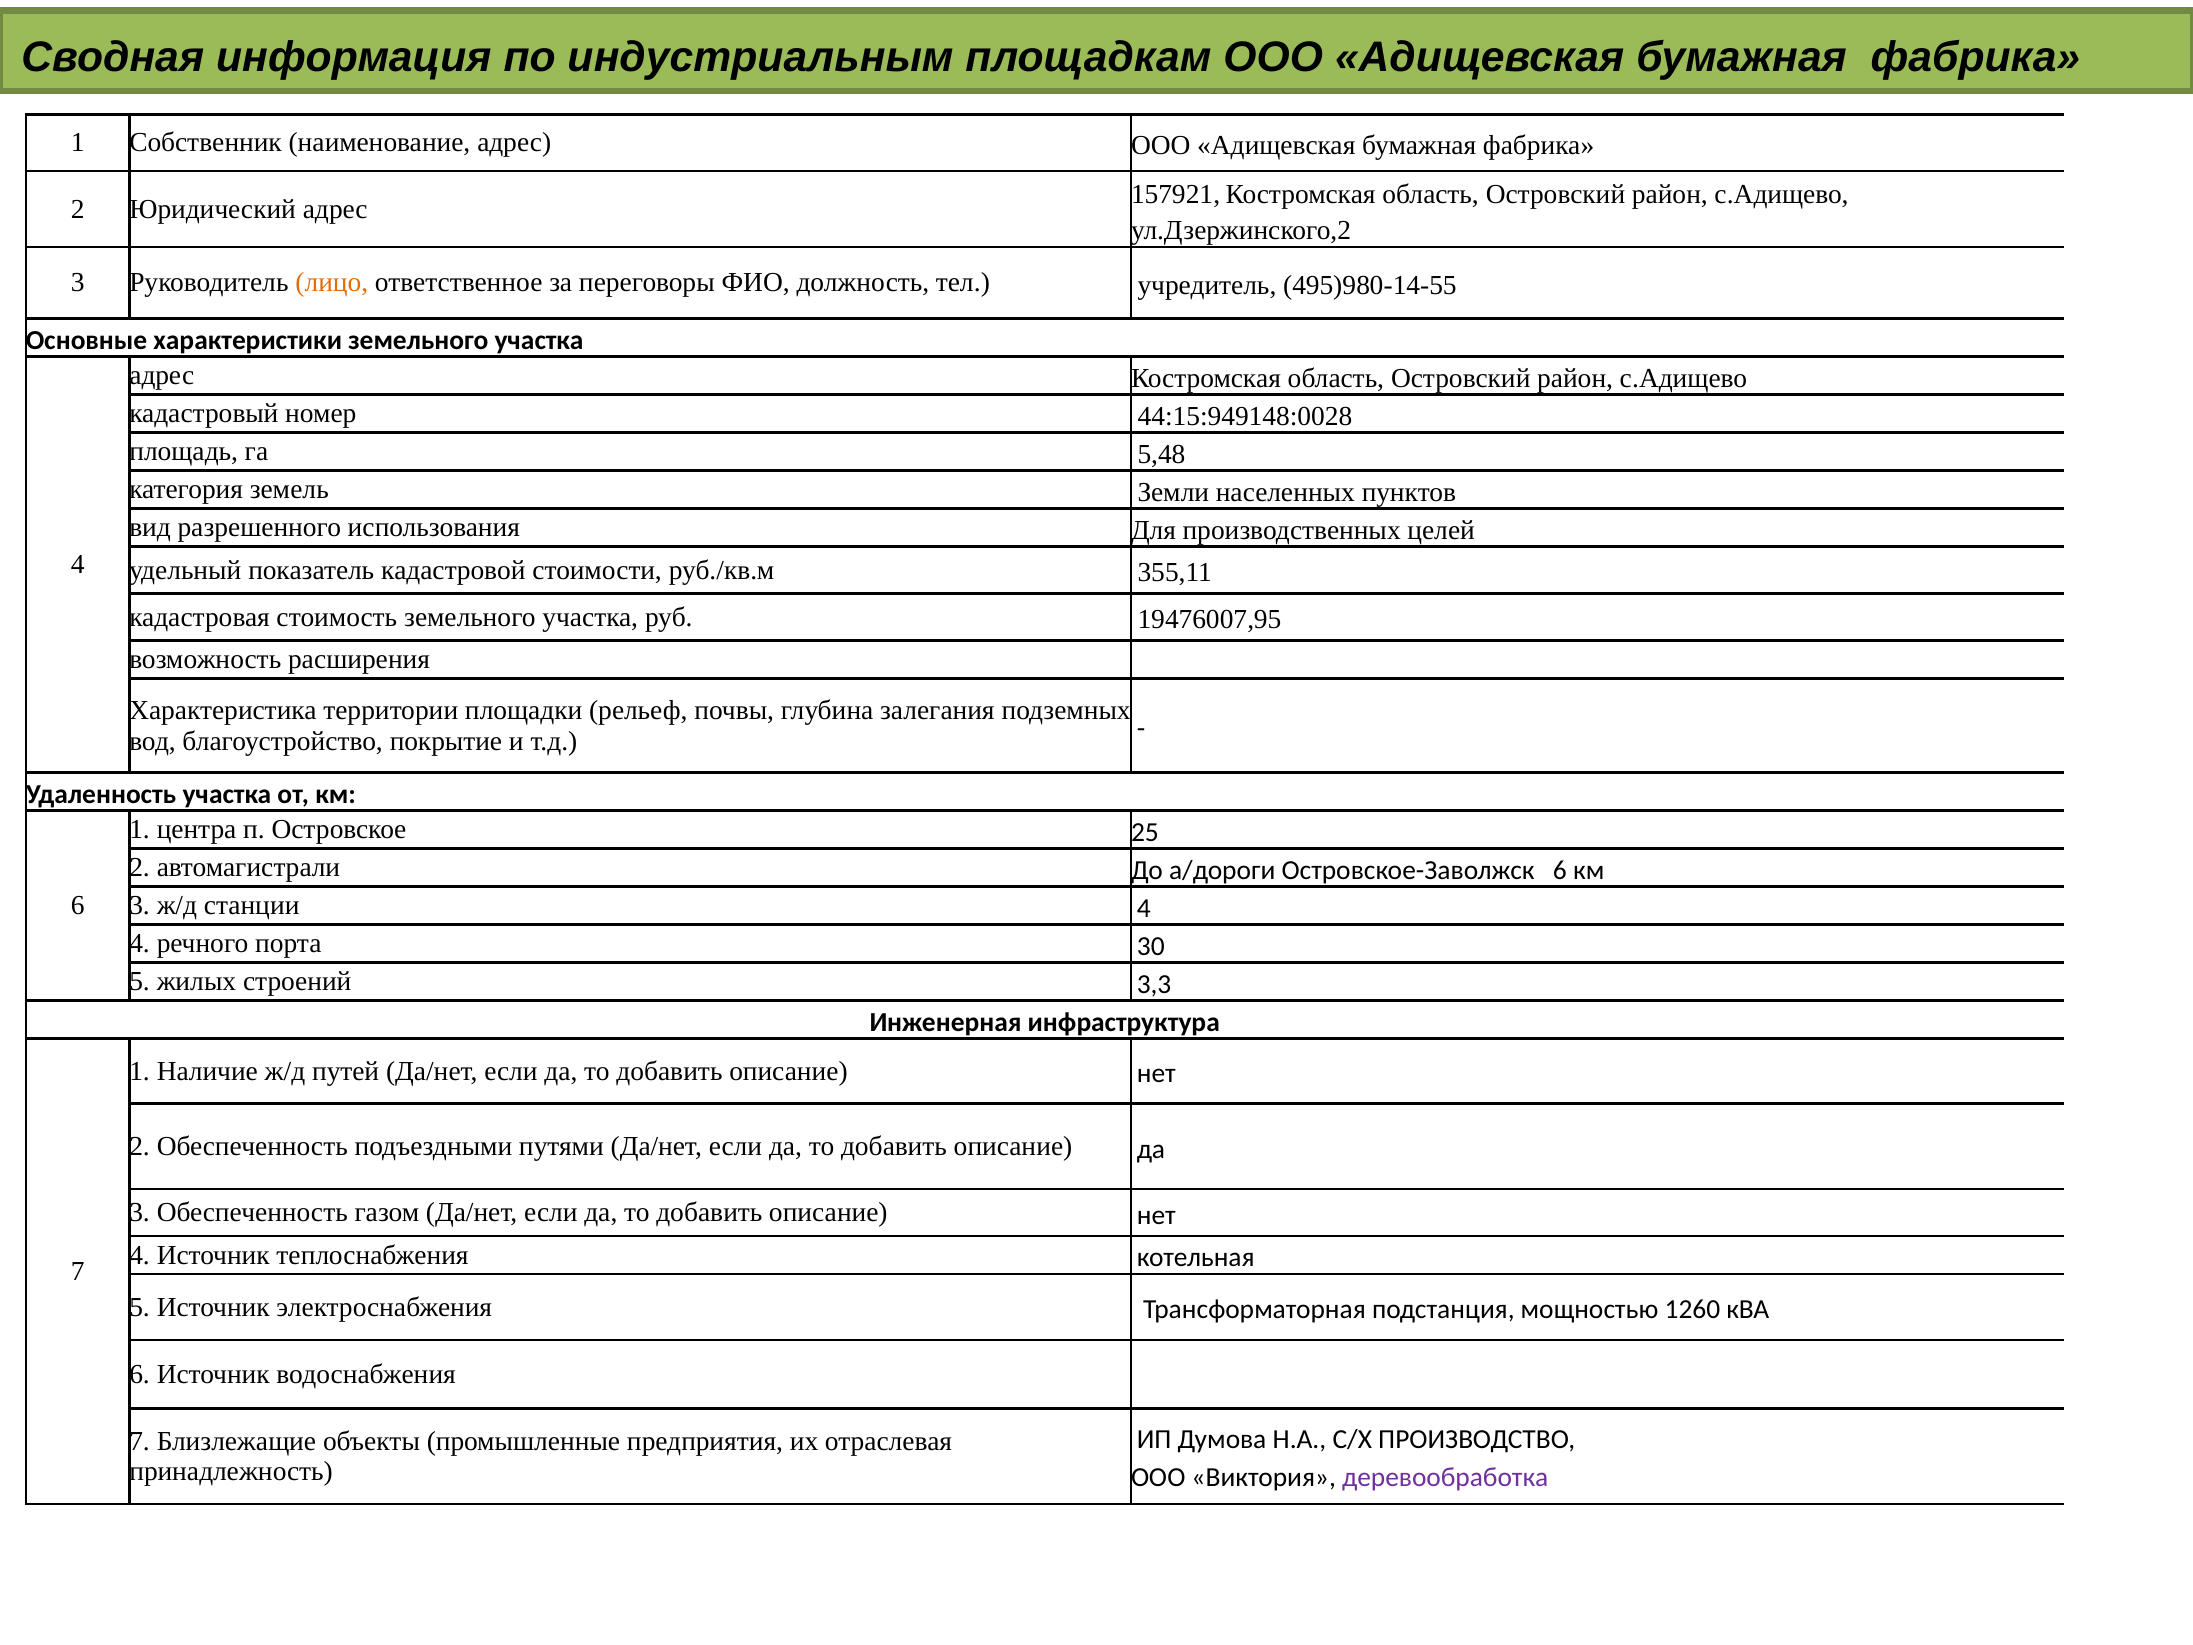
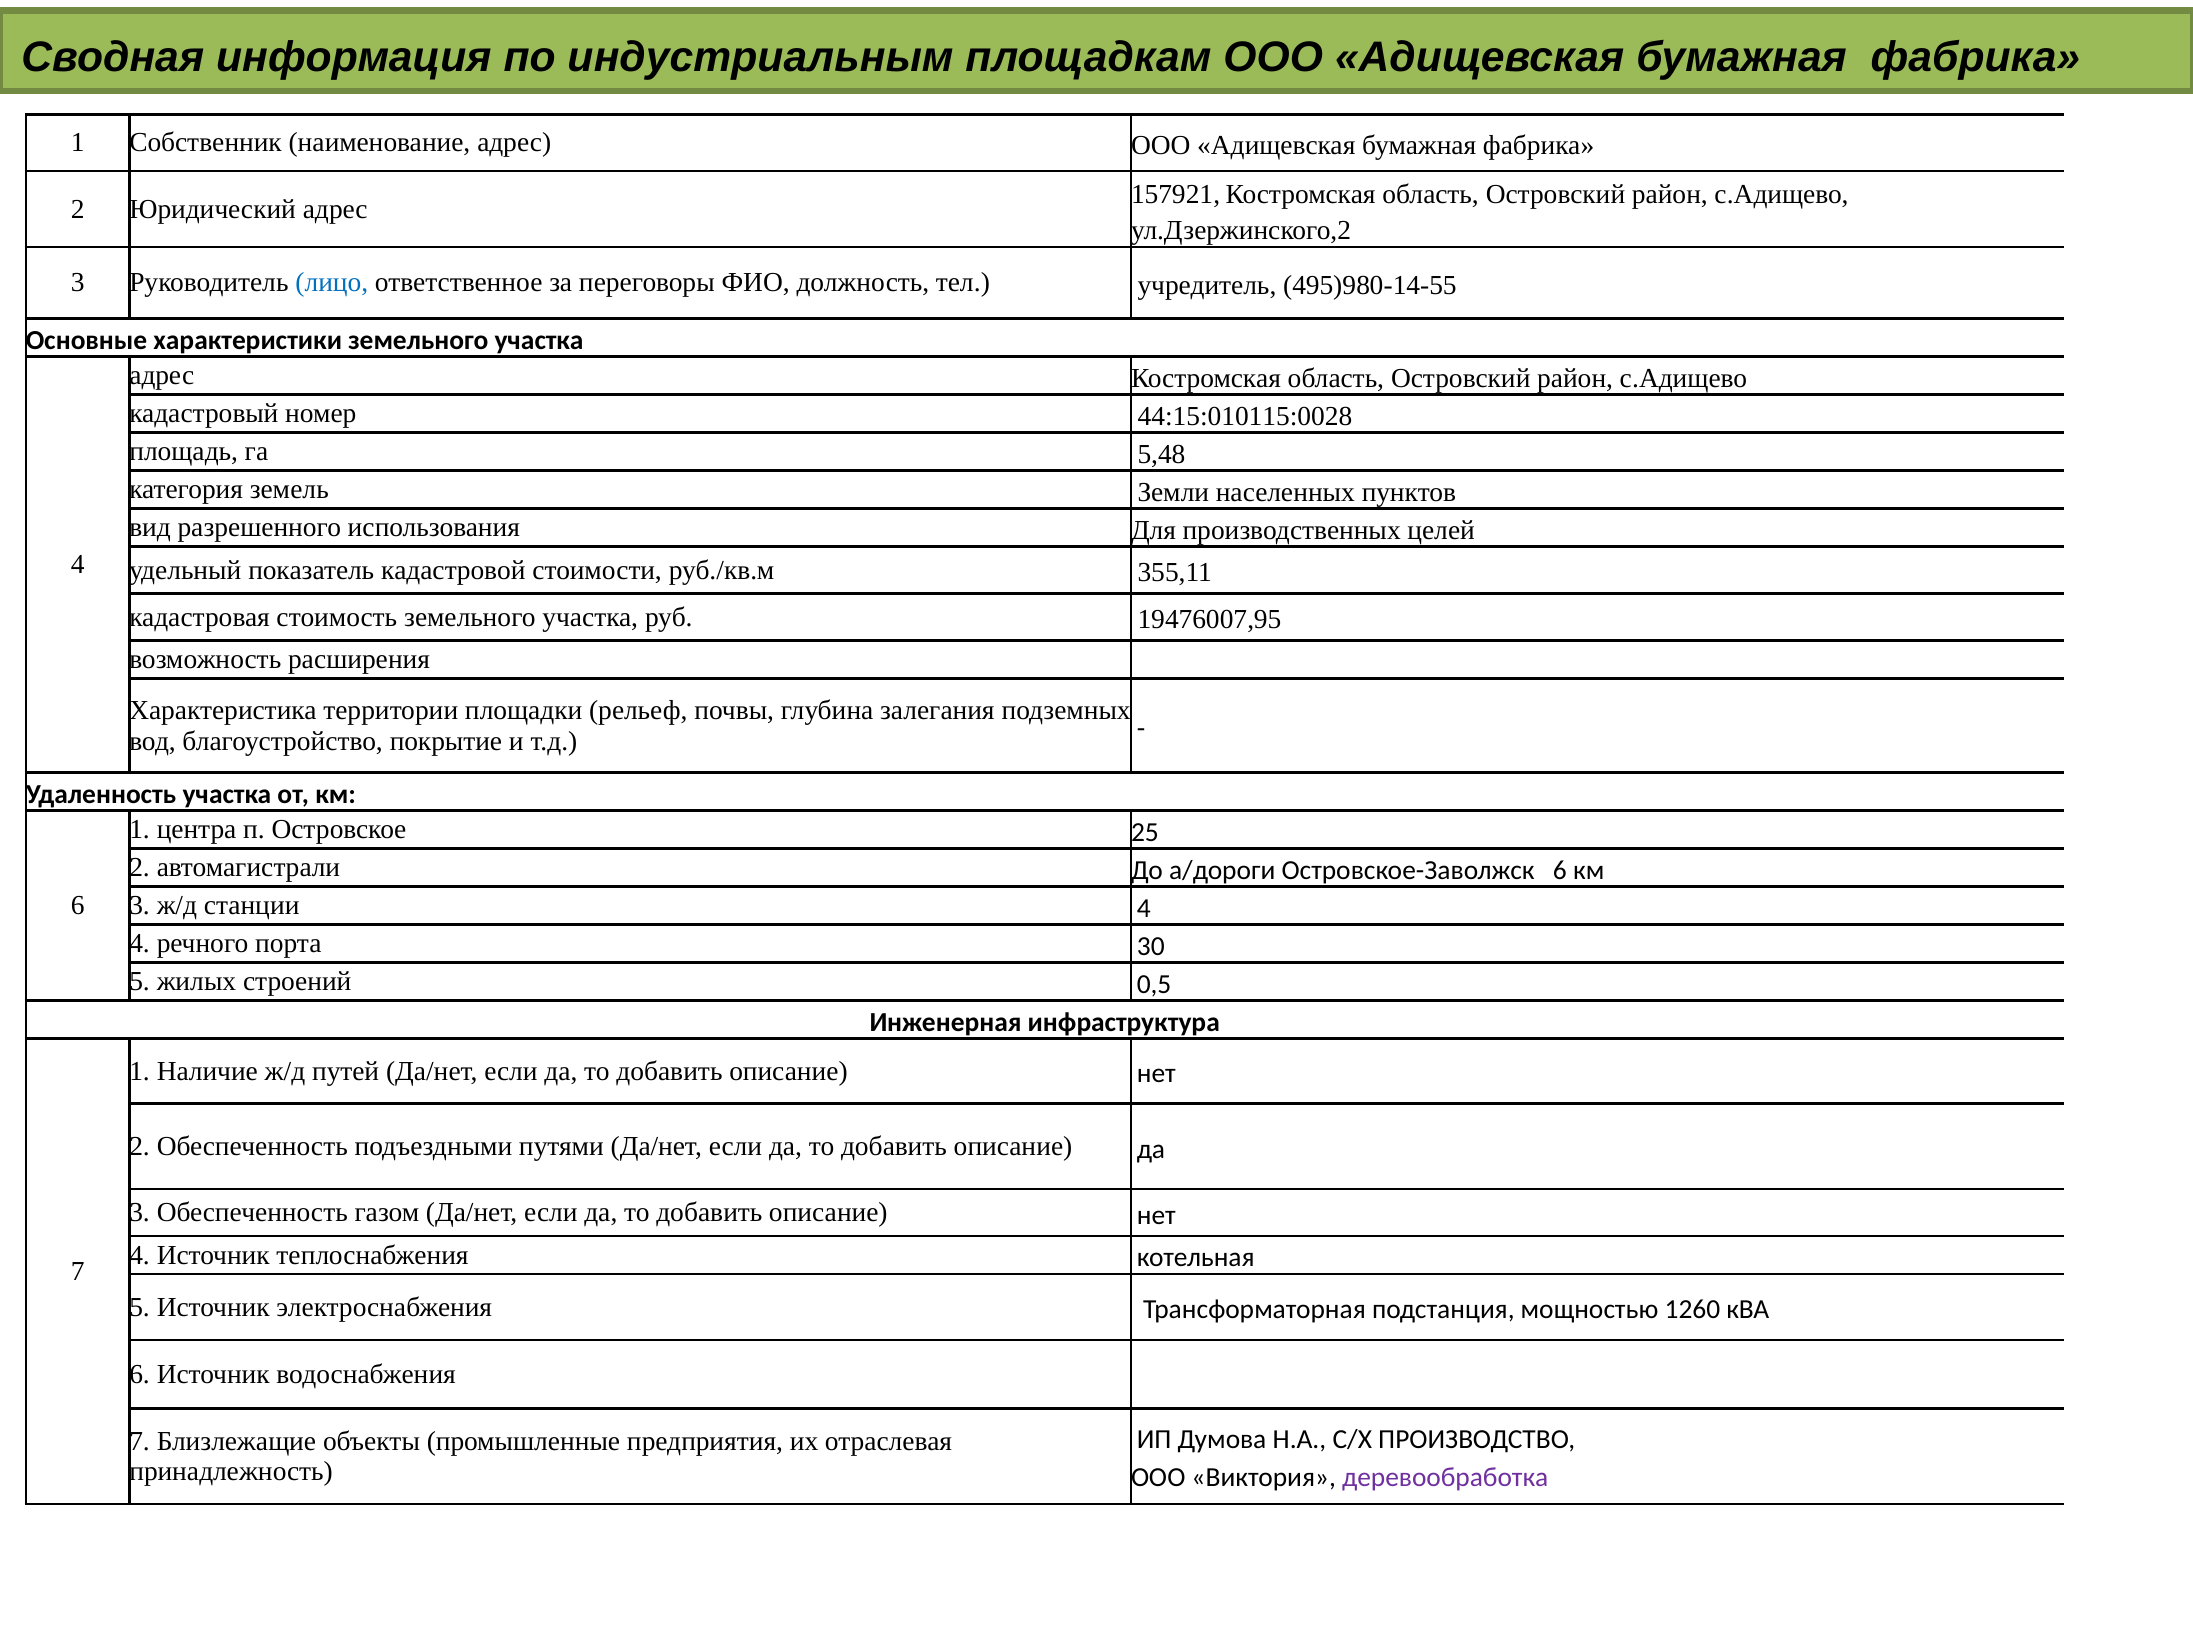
лицо colour: orange -> blue
44:15:949148:0028: 44:15:949148:0028 -> 44:15:010115:0028
3,3: 3,3 -> 0,5
